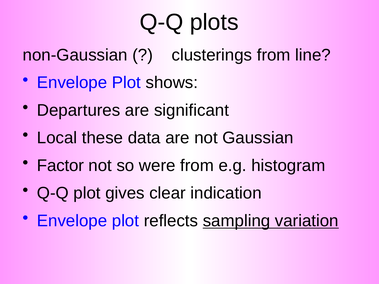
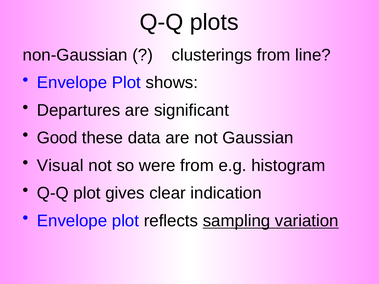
Local: Local -> Good
Factor: Factor -> Visual
